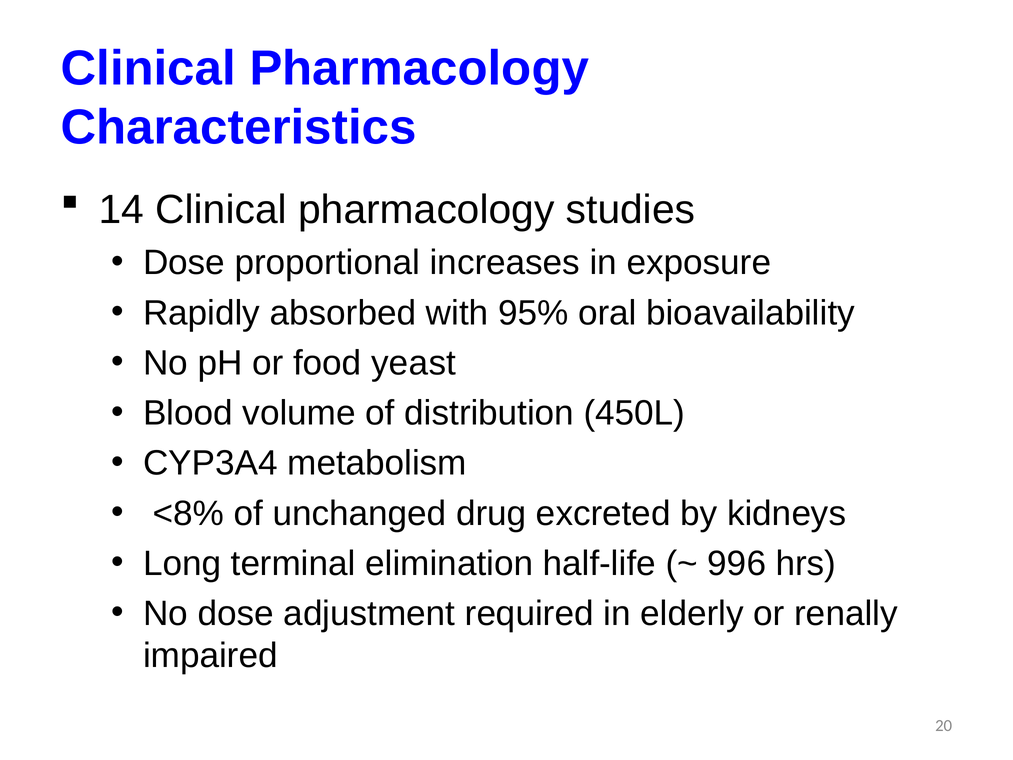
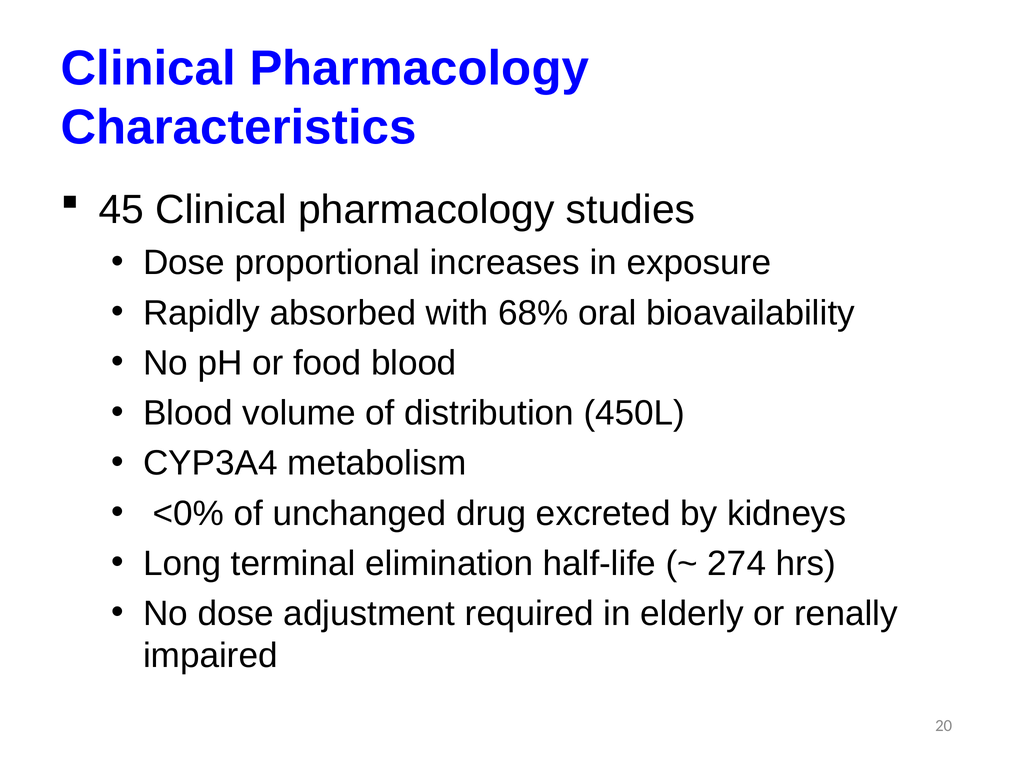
14: 14 -> 45
95%: 95% -> 68%
food yeast: yeast -> blood
<8%: <8% -> <0%
996: 996 -> 274
